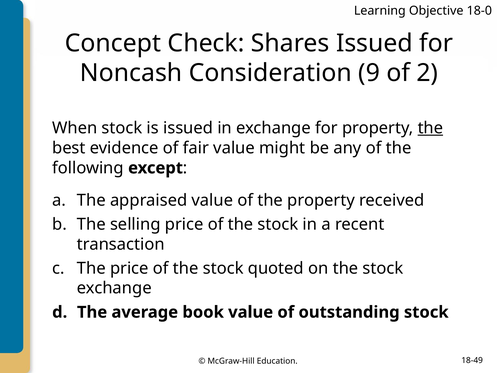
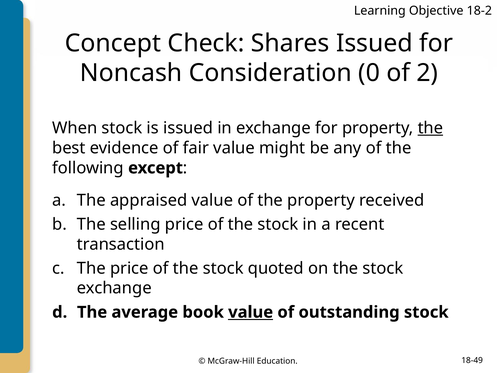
18-0: 18-0 -> 18-2
9: 9 -> 0
value at (251, 312) underline: none -> present
